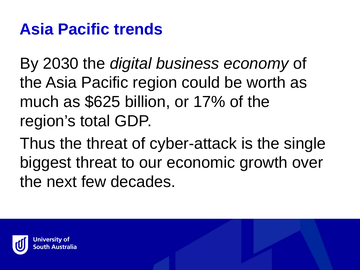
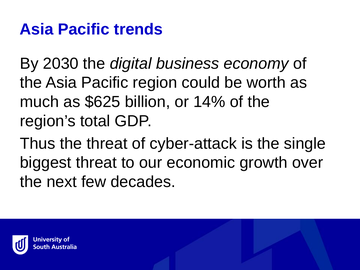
17%: 17% -> 14%
